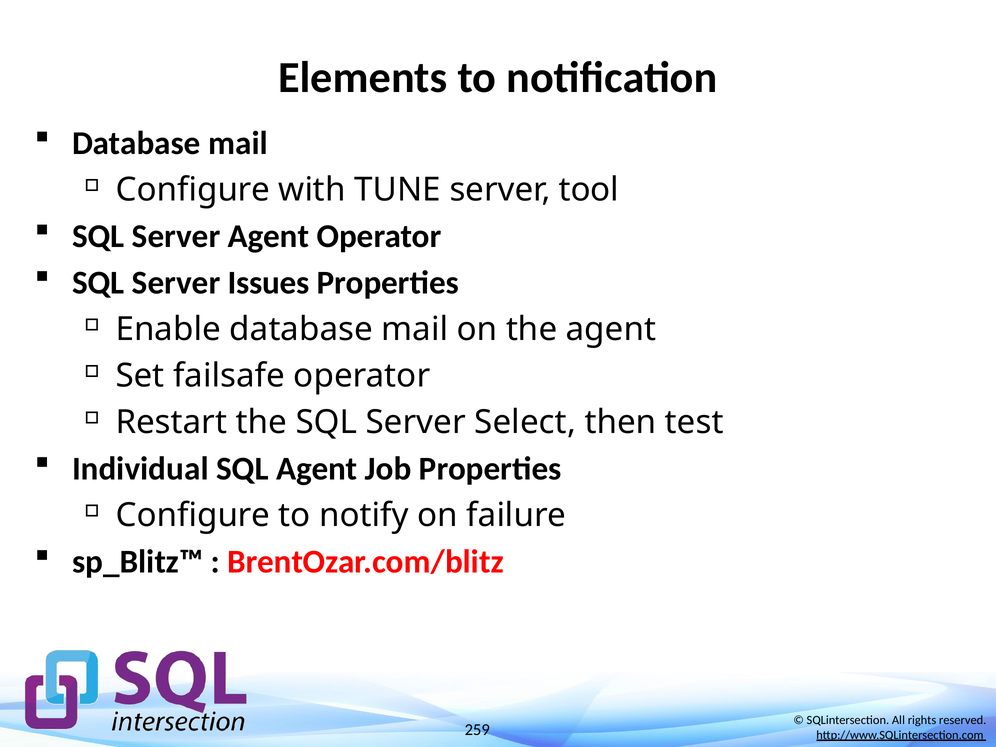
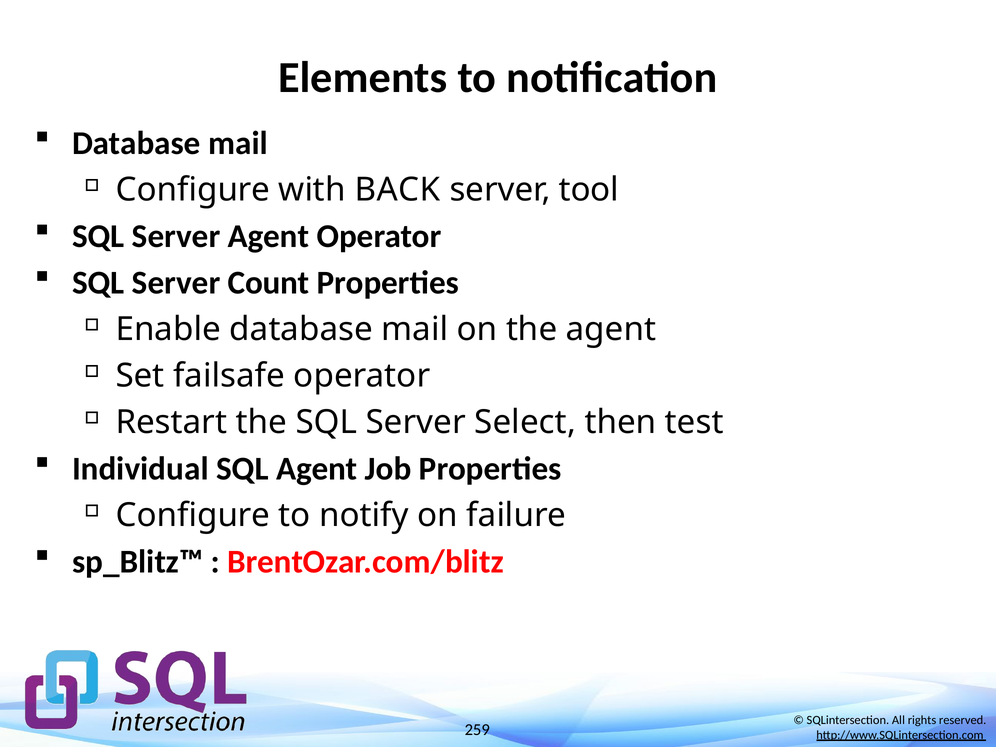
TUNE: TUNE -> BACK
Issues: Issues -> Count
